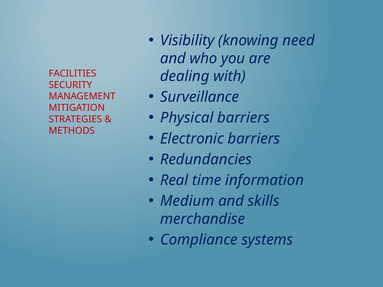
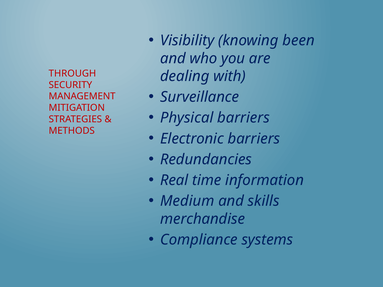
need: need -> been
FACILITIES: FACILITIES -> THROUGH
